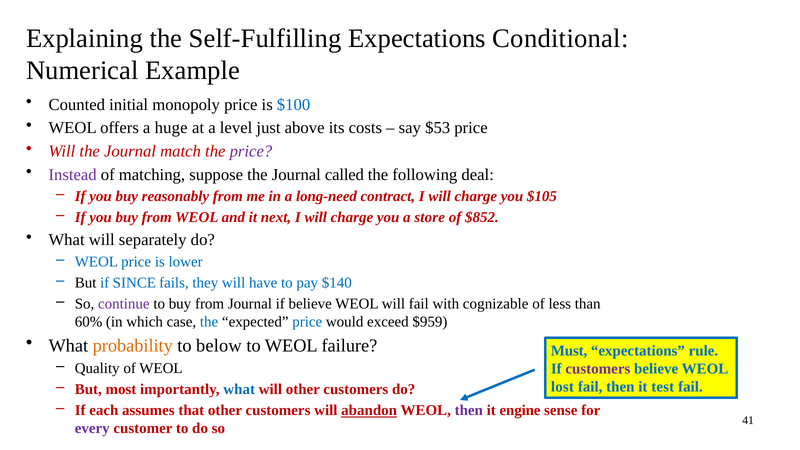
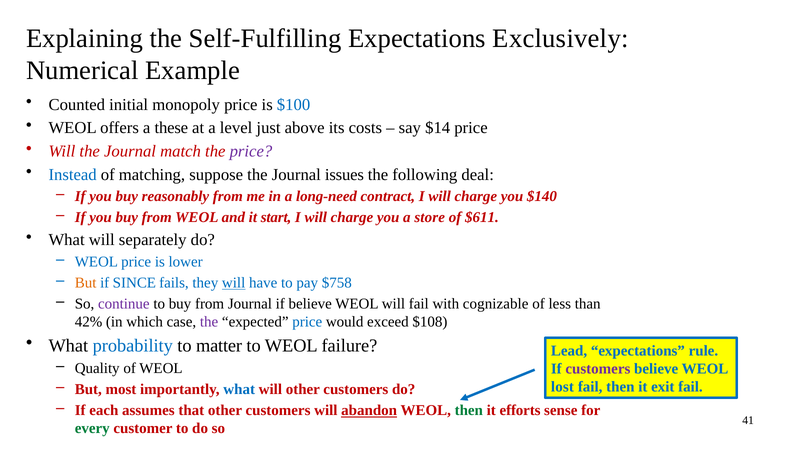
Conditional: Conditional -> Exclusively
huge: huge -> these
$53: $53 -> $14
Instead colour: purple -> blue
called: called -> issues
$105: $105 -> $140
next: next -> start
$852: $852 -> $611
But at (86, 283) colour: black -> orange
will at (234, 283) underline: none -> present
$140: $140 -> $758
60%: 60% -> 42%
the at (209, 322) colour: blue -> purple
$959: $959 -> $108
probability colour: orange -> blue
below: below -> matter
Must: Must -> Lead
test: test -> exit
then at (469, 410) colour: purple -> green
engine: engine -> efforts
every colour: purple -> green
